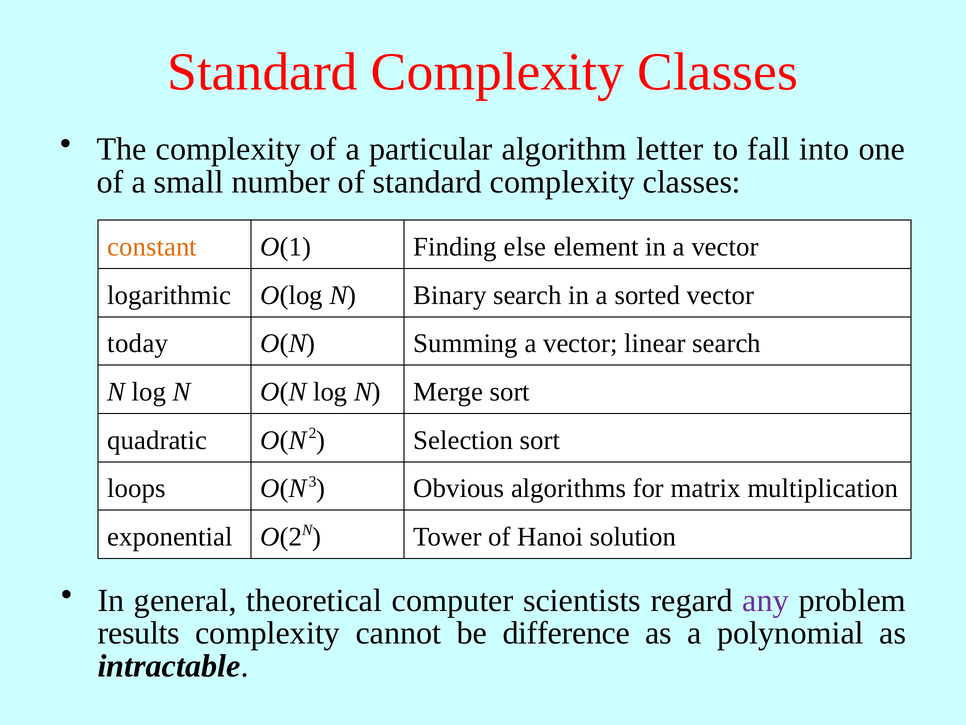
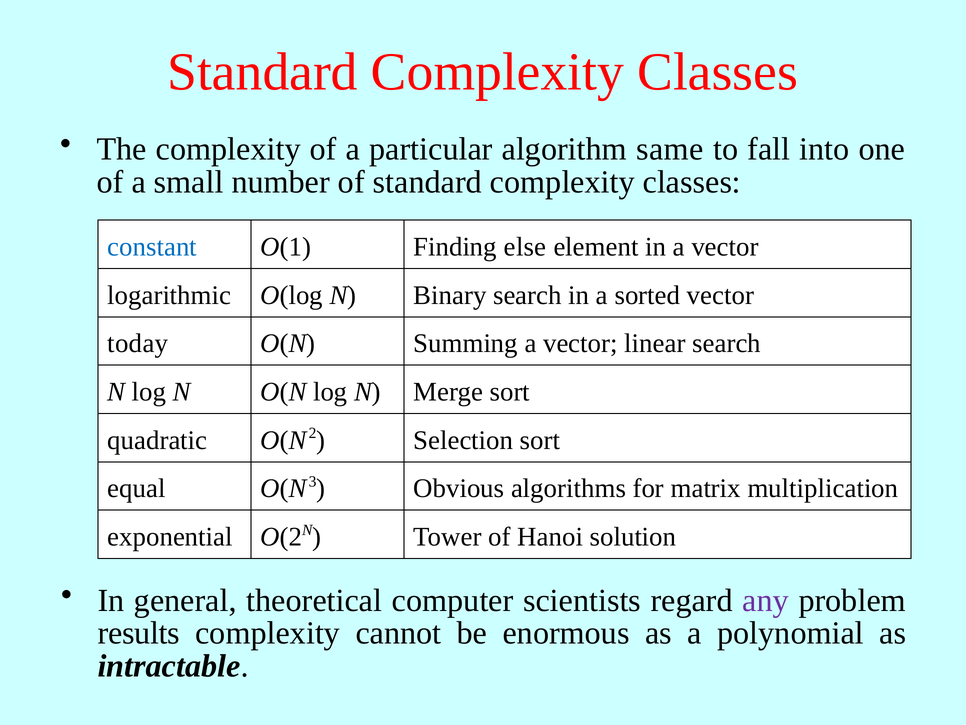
letter: letter -> same
constant colour: orange -> blue
loops: loops -> equal
difference: difference -> enormous
